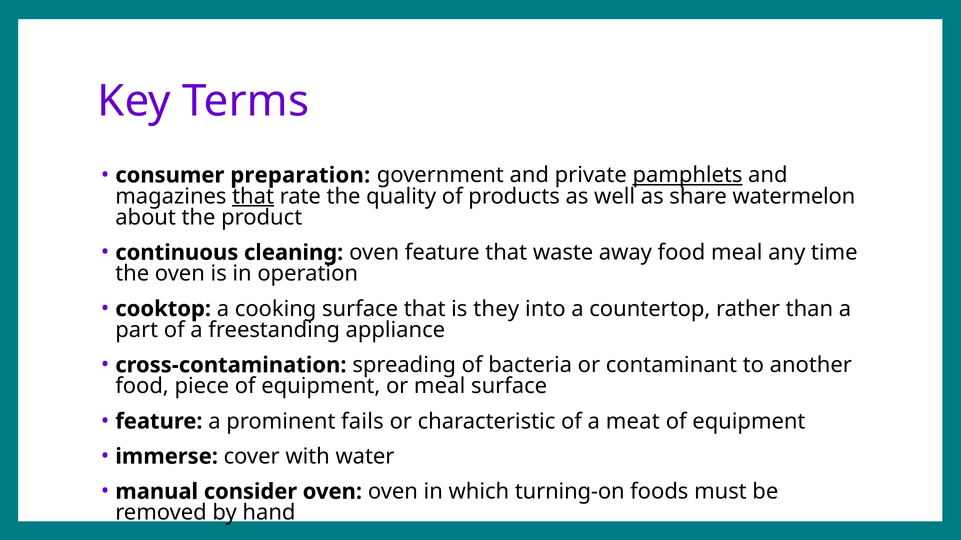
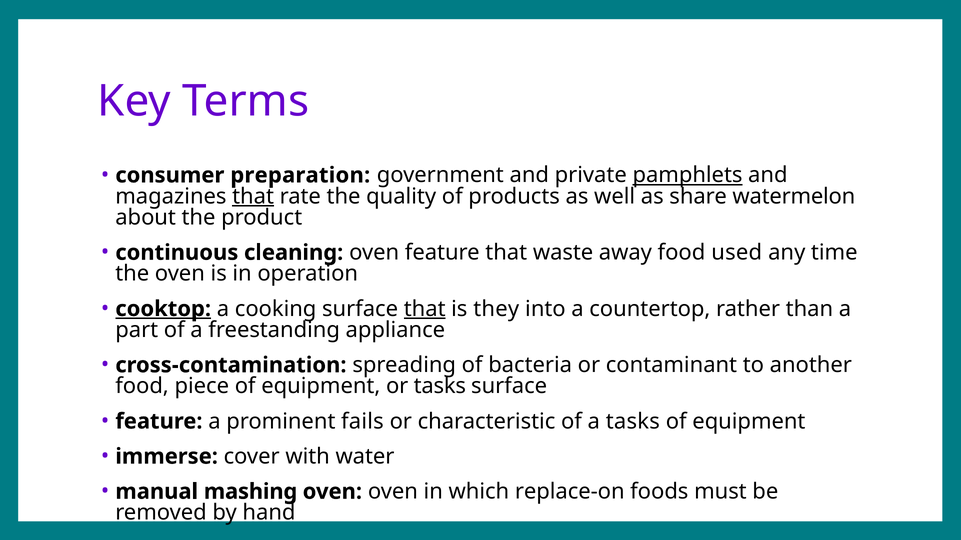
food meal: meal -> used
cooktop underline: none -> present
that at (425, 309) underline: none -> present
or meal: meal -> tasks
a meat: meat -> tasks
consider: consider -> mashing
turning-on: turning-on -> replace-on
